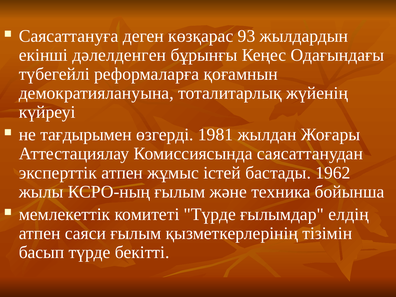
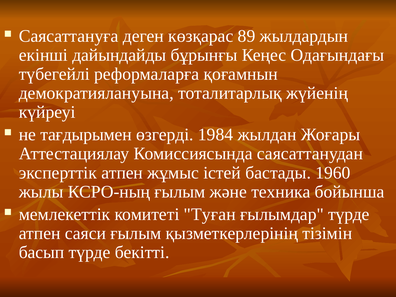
93: 93 -> 89
дәлелденген: дәлелденген -> дайындайды
1981: 1981 -> 1984
1962: 1962 -> 1960
комитеті Түрде: Түрде -> Туған
ғылымдар елдің: елдің -> түрде
